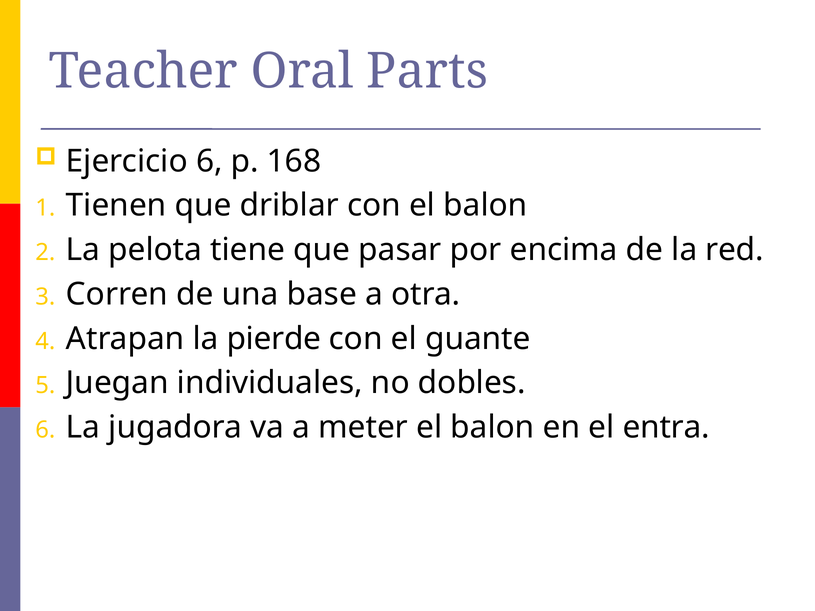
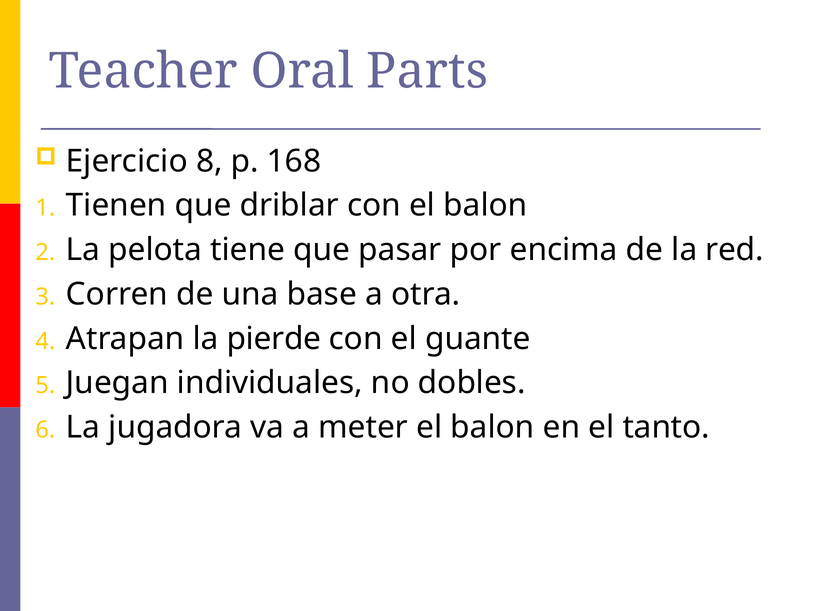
Ejercicio 6: 6 -> 8
entra: entra -> tanto
